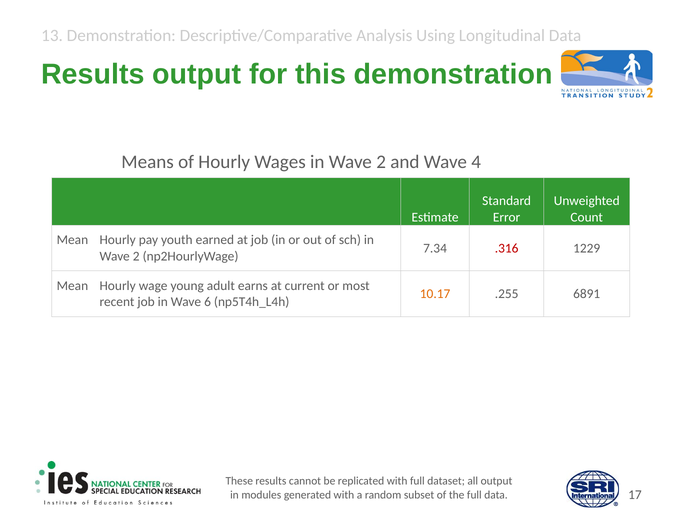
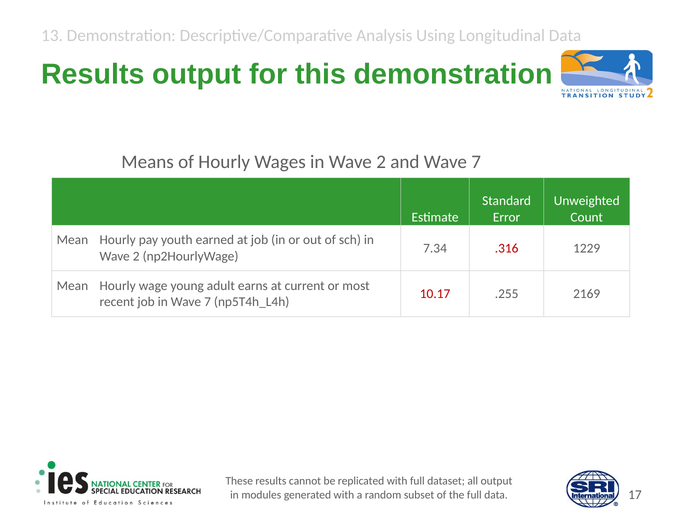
and Wave 4: 4 -> 7
10.17 colour: orange -> red
6891: 6891 -> 2169
in Wave 6: 6 -> 7
